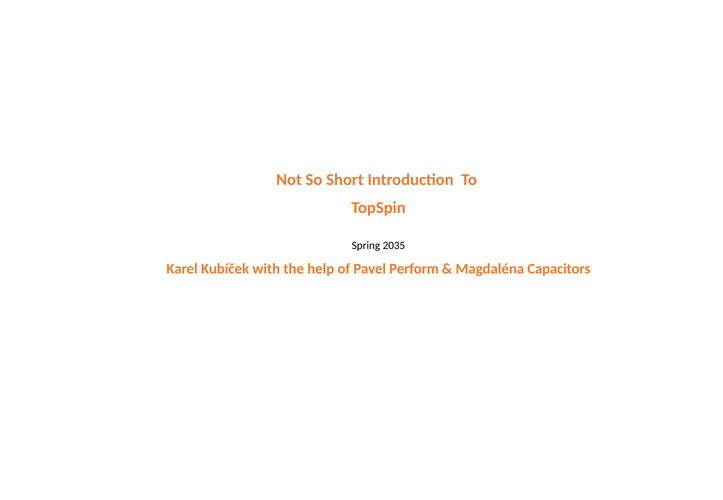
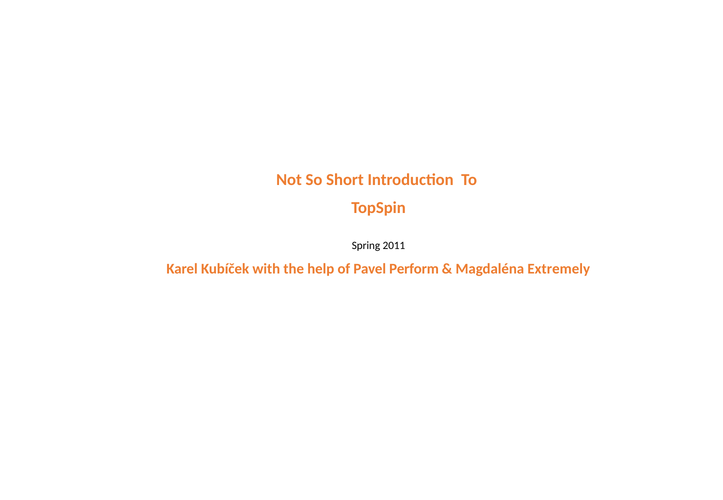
2035: 2035 -> 2011
Capacitors: Capacitors -> Extremely
